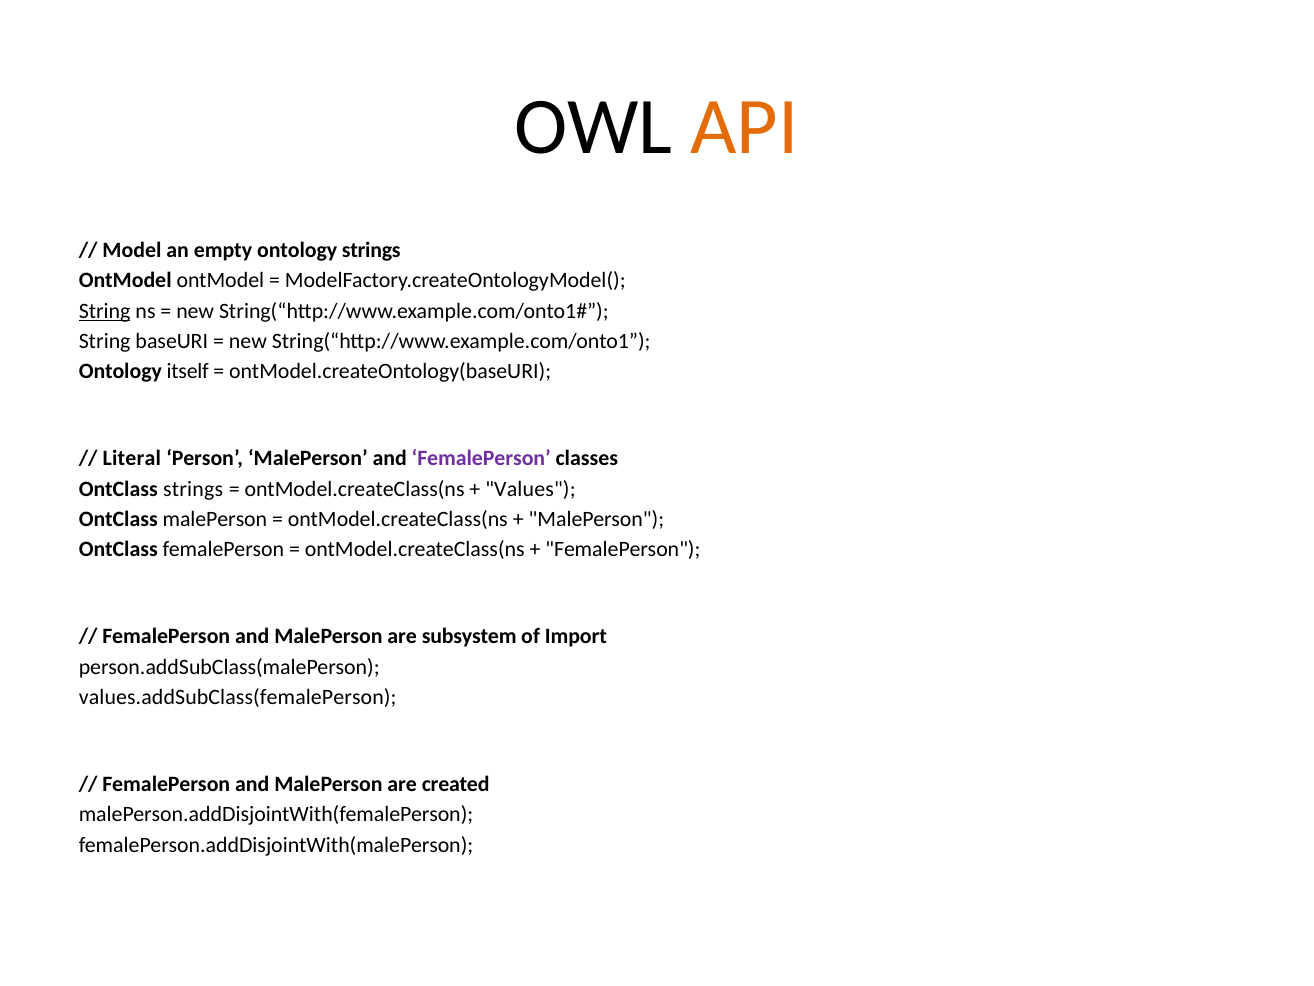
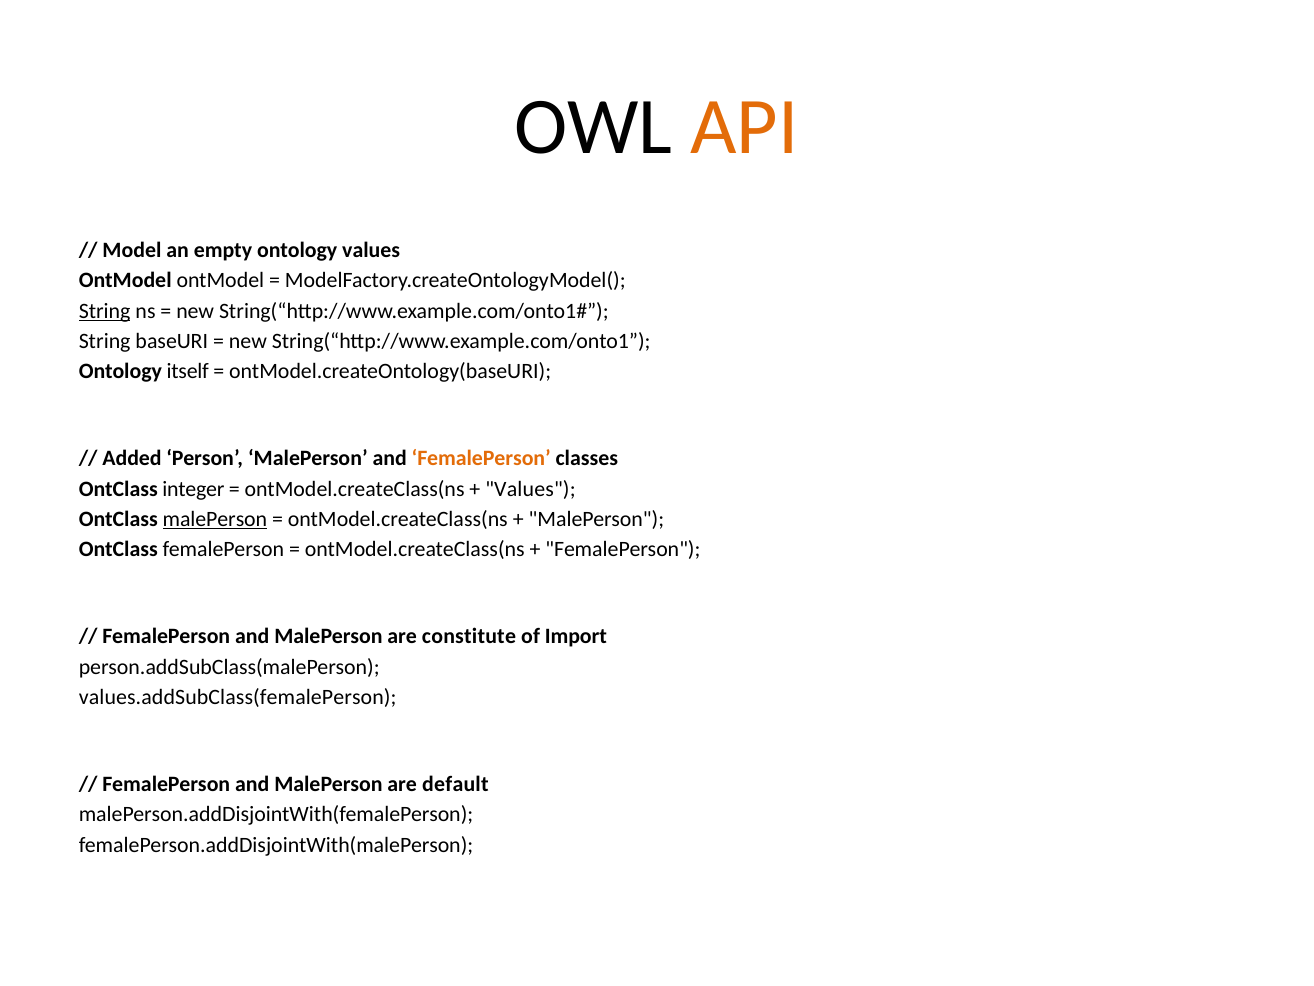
ontology strings: strings -> values
Literal: Literal -> Added
FemalePerson at (481, 458) colour: purple -> orange
OntClass strings: strings -> integer
malePerson at (215, 519) underline: none -> present
subsystem: subsystem -> constitute
created: created -> default
